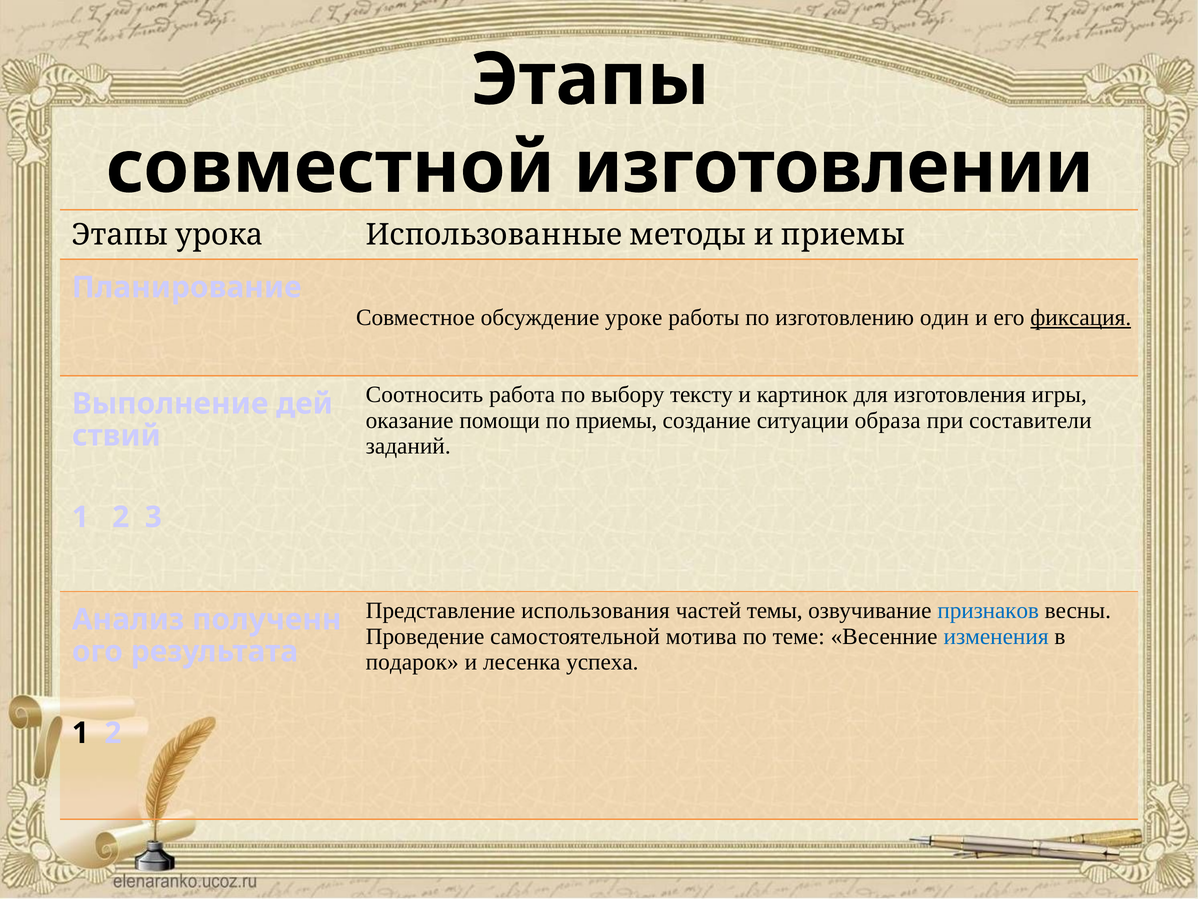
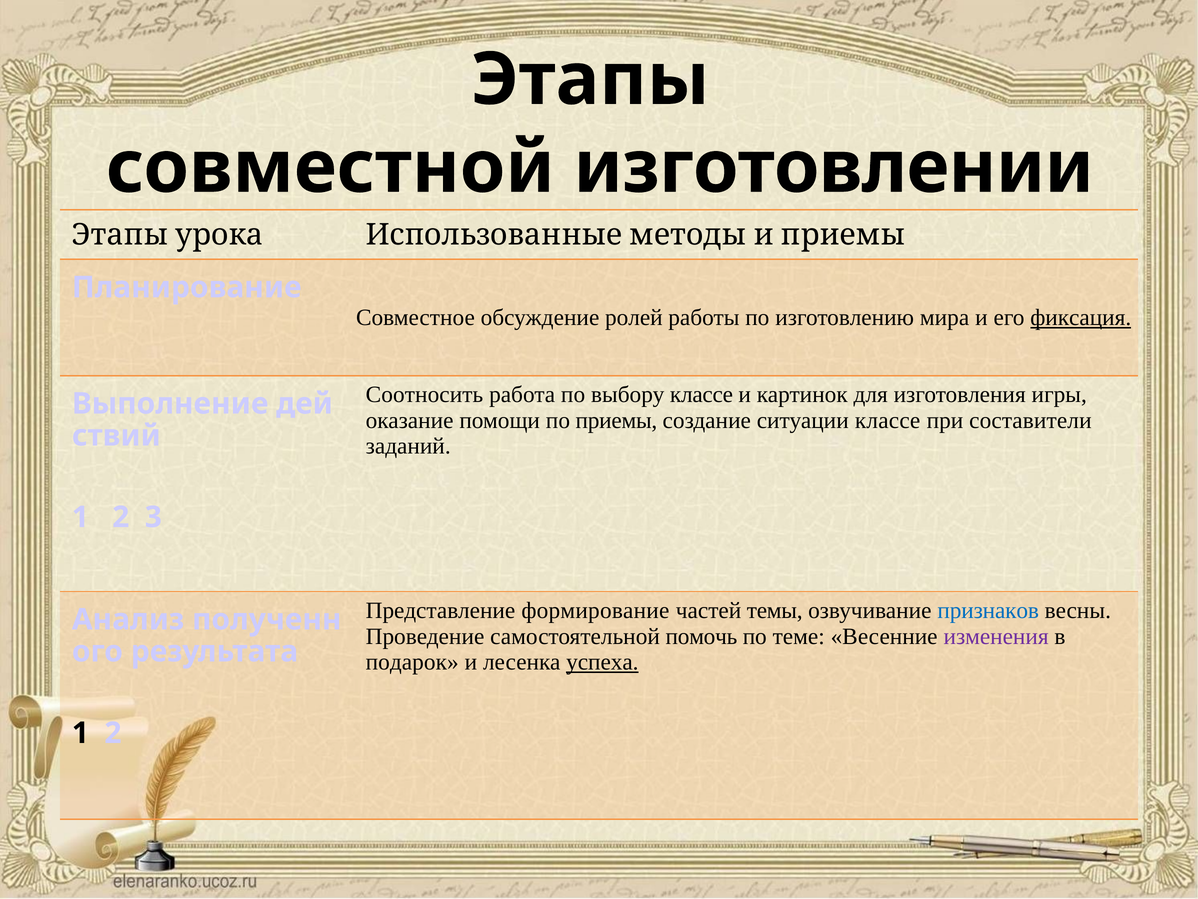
уроке: уроке -> ролей
один: один -> мира
выбору тексту: тексту -> классе
ситуации образа: образа -> классе
использования: использования -> формирование
мотива: мотива -> помочь
изменения colour: blue -> purple
успеха underline: none -> present
